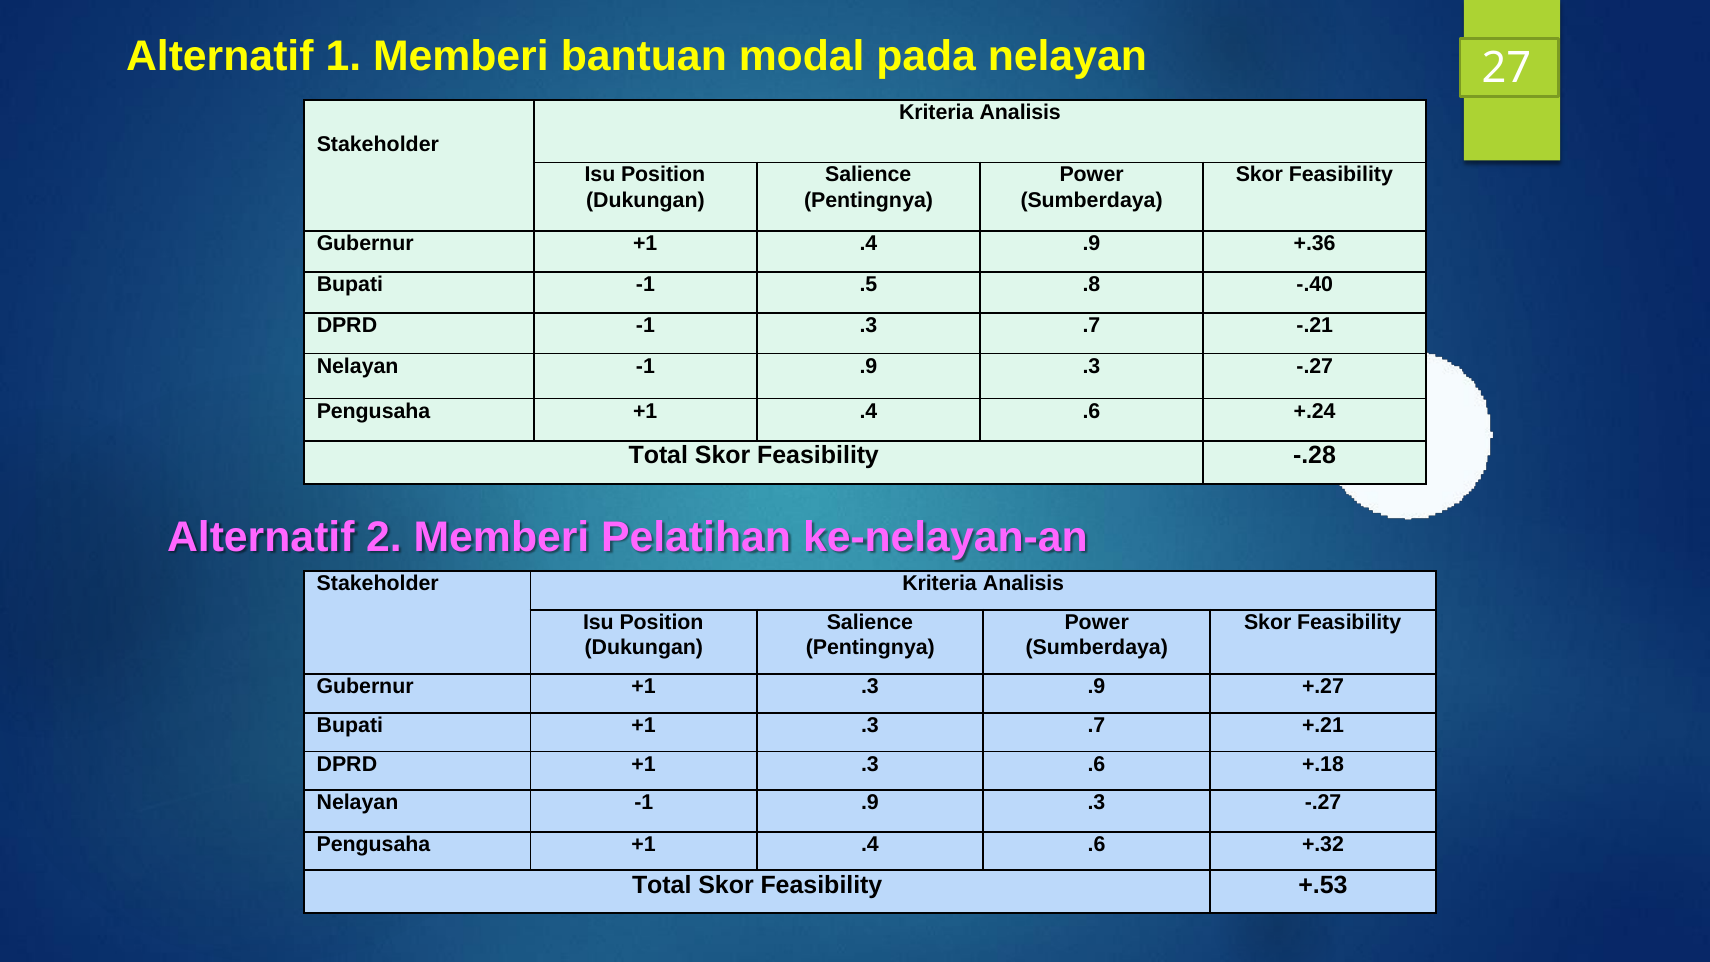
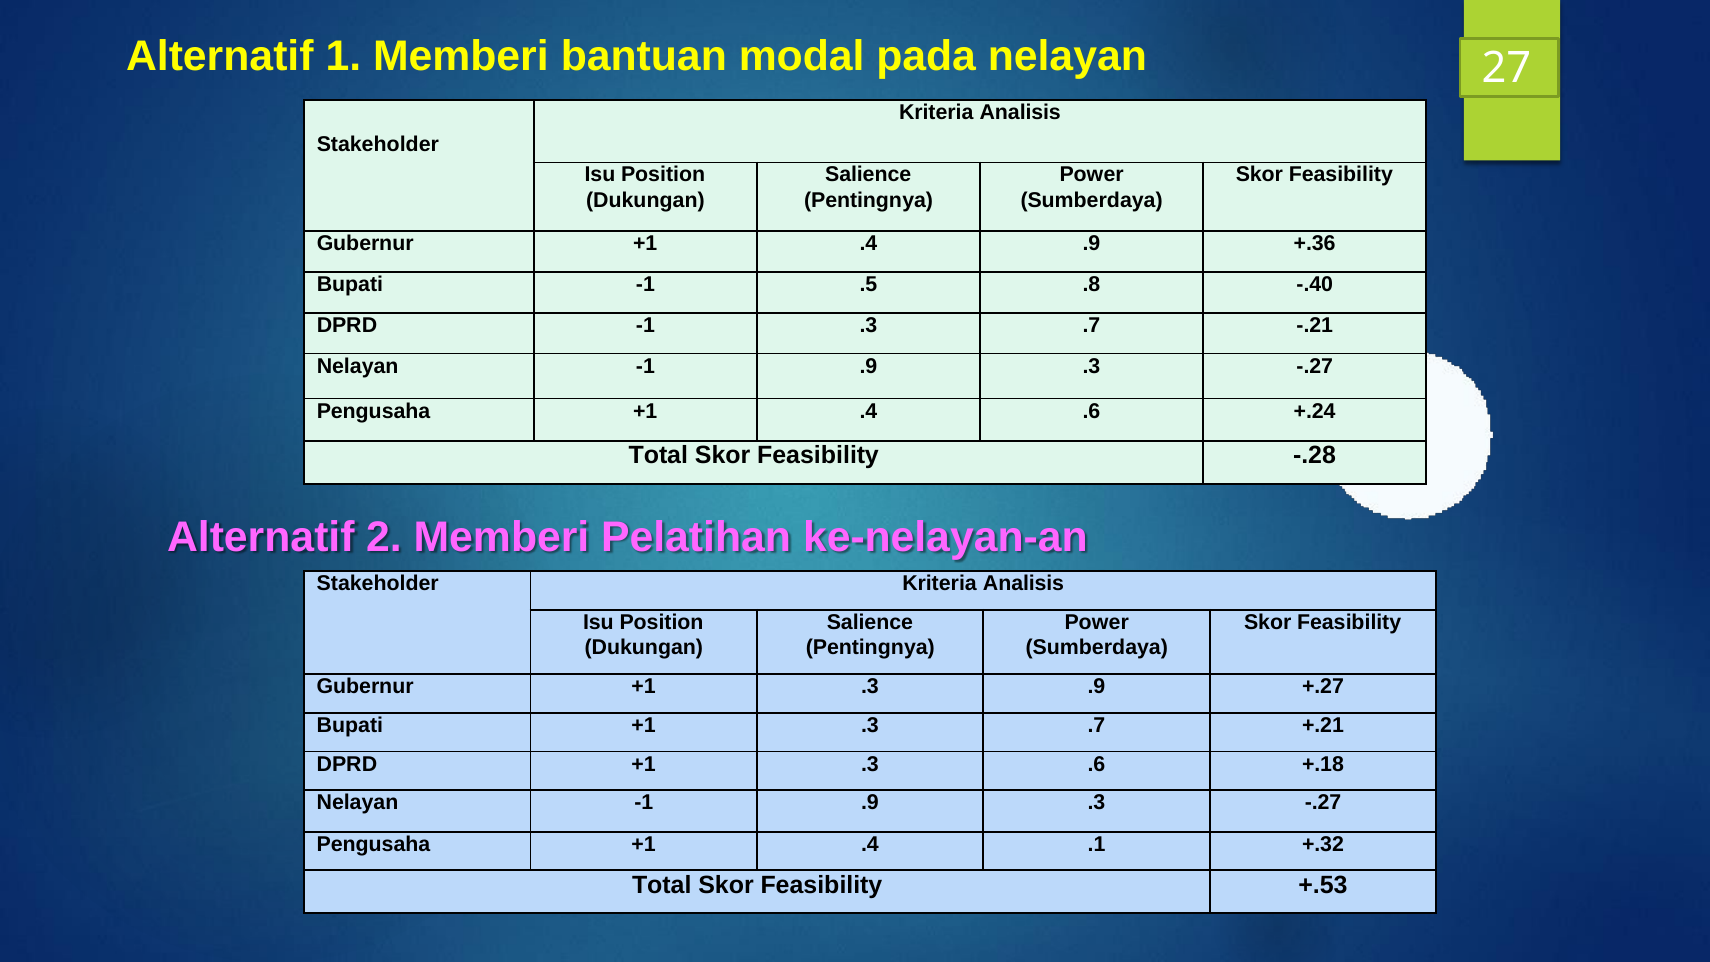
.6 at (1097, 844): .6 -> .1
